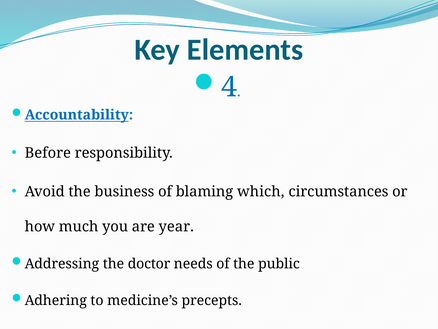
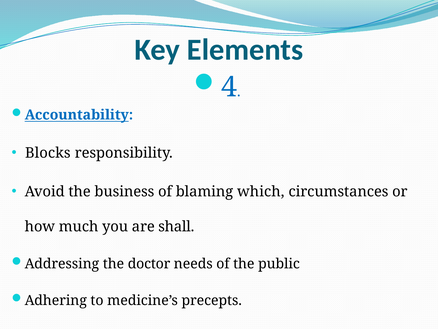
Before: Before -> Blocks
year: year -> shall
